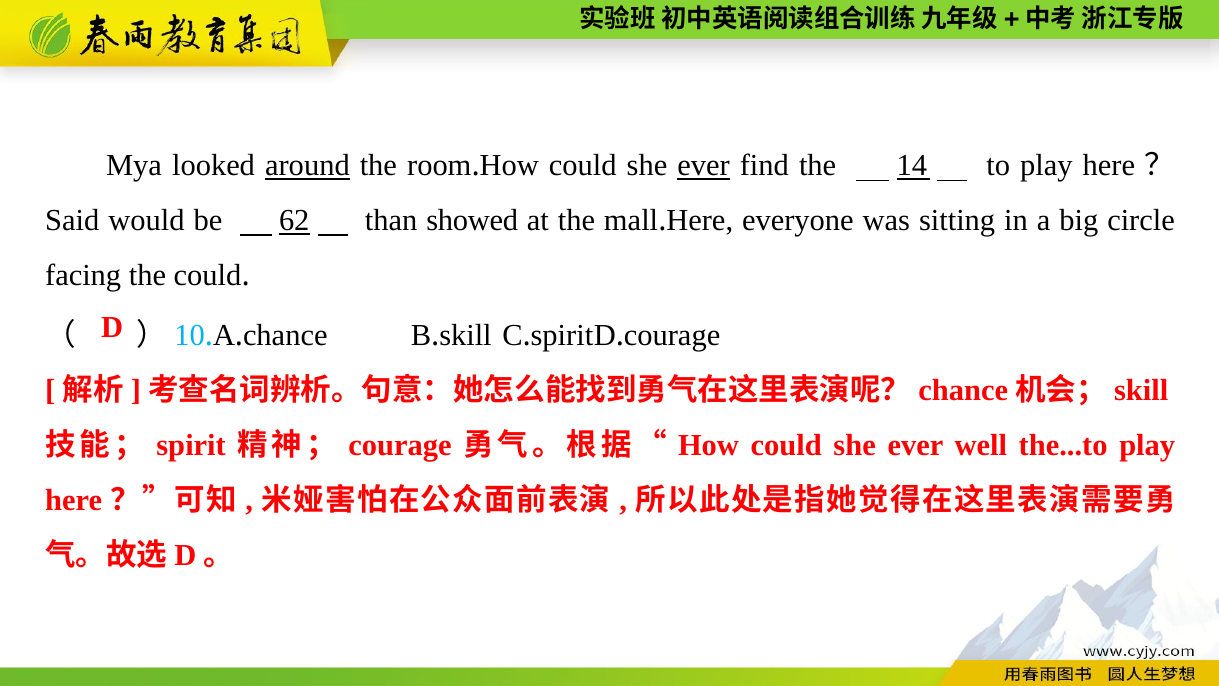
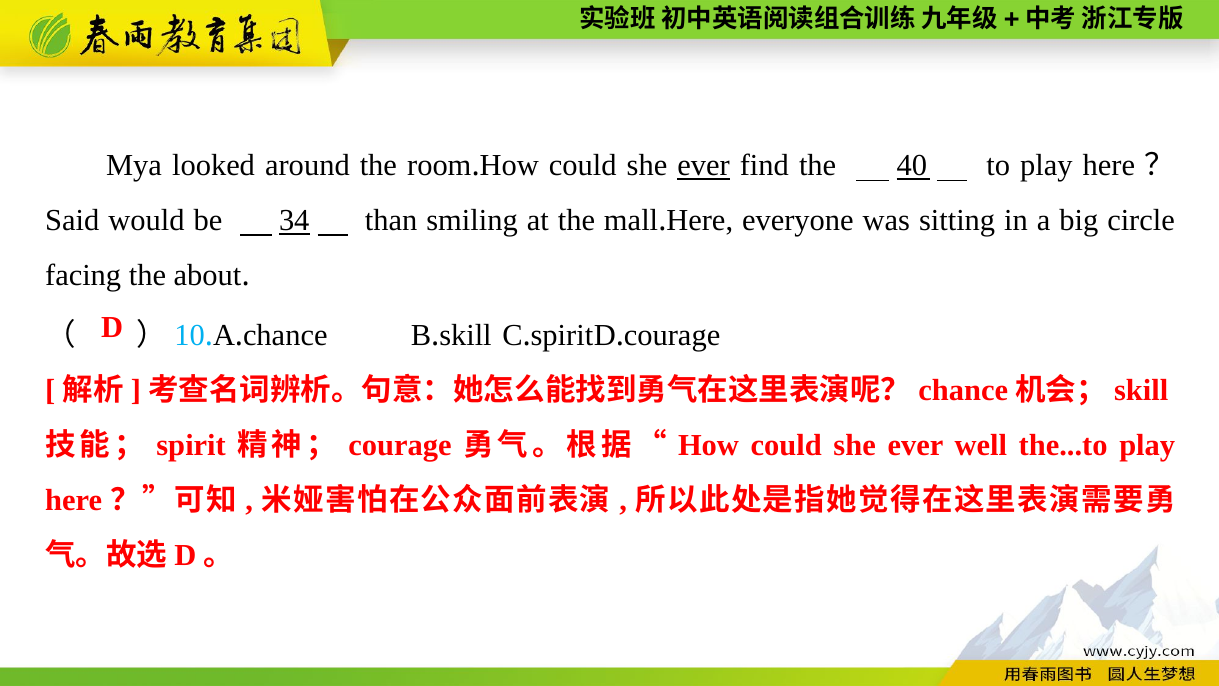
around underline: present -> none
14: 14 -> 40
62: 62 -> 34
showed: showed -> smiling
the could: could -> about
